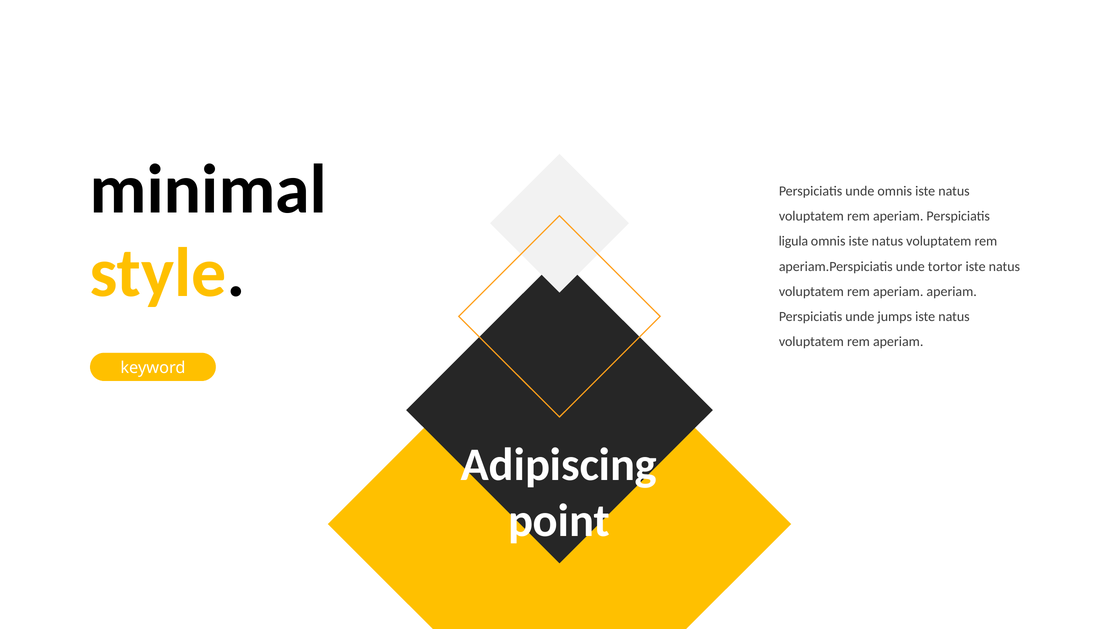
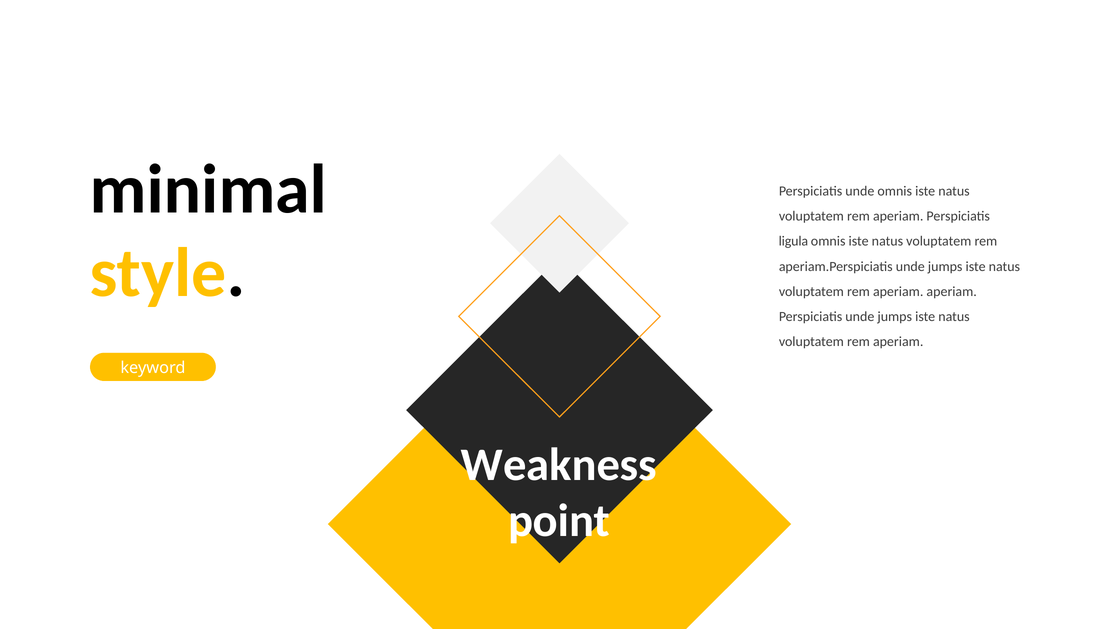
aperiam.Perspiciatis unde tortor: tortor -> jumps
Adipiscing: Adipiscing -> Weakness
